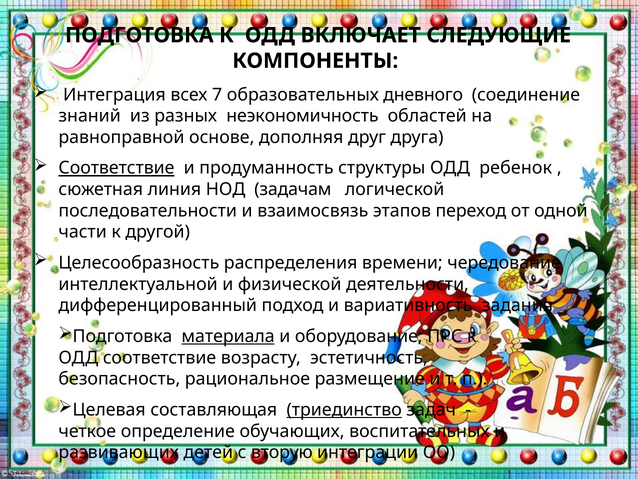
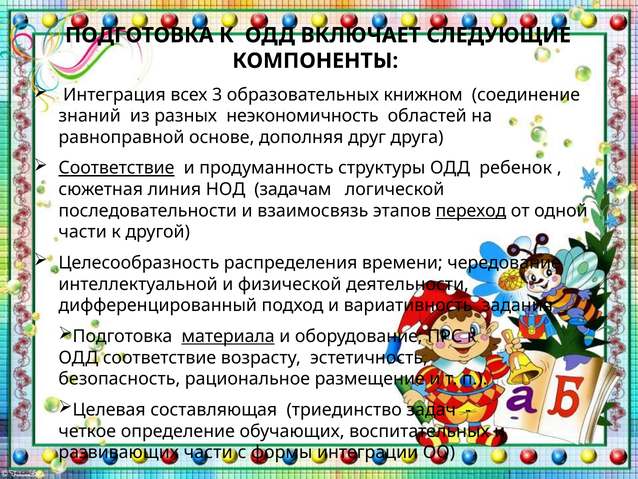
7: 7 -> 3
дневного: дневного -> книжном
переход underline: none -> present
триединство underline: present -> none
развивающих детей: детей -> части
вторую: вторую -> формы
